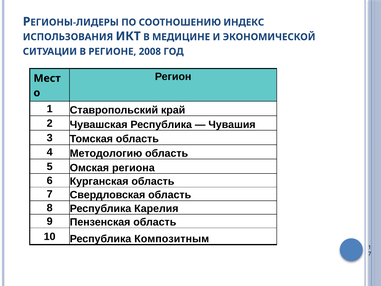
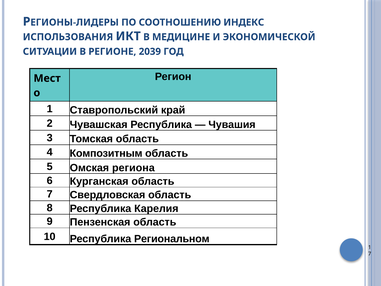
2008: 2008 -> 2039
Методологию: Методологию -> Композитным
Композитным: Композитным -> Региональном
